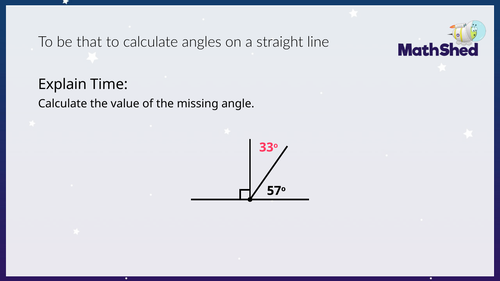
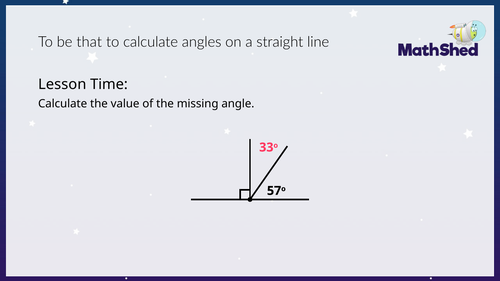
Explain: Explain -> Lesson
